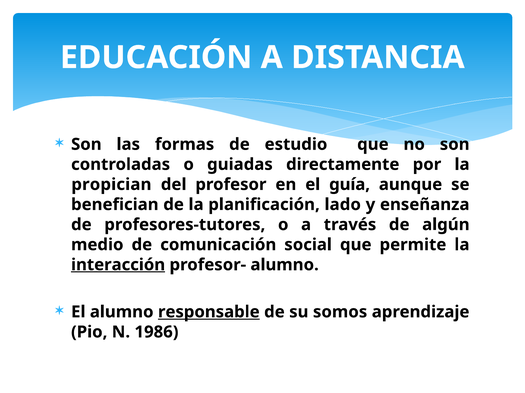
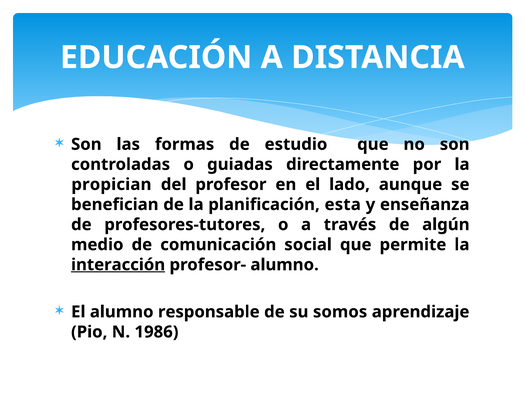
guía: guía -> lado
lado: lado -> esta
responsable underline: present -> none
